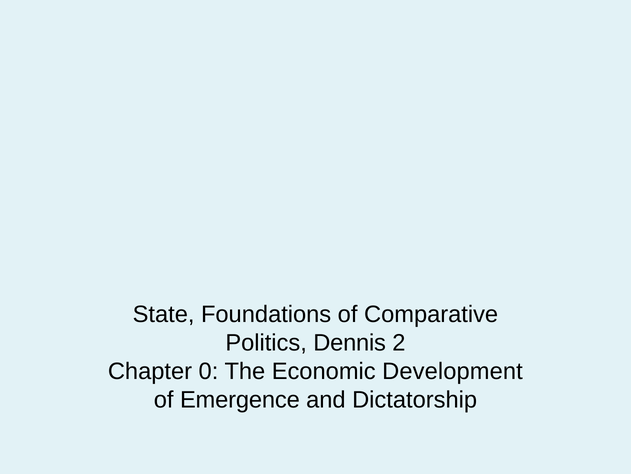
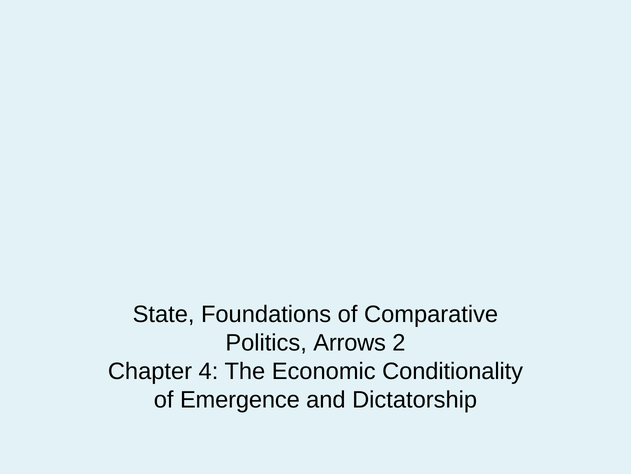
Dennis: Dennis -> Arrows
0: 0 -> 4
Development: Development -> Conditionality
